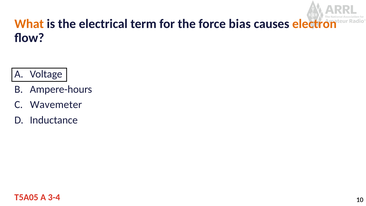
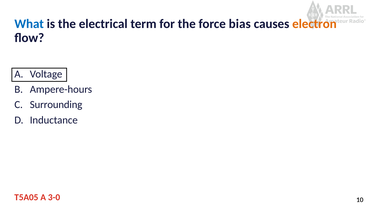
What colour: orange -> blue
Wavemeter: Wavemeter -> Surrounding
3-4: 3-4 -> 3-0
